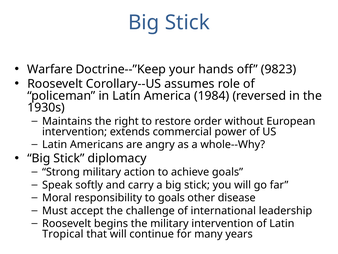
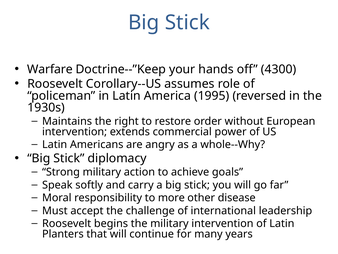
9823: 9823 -> 4300
1984: 1984 -> 1995
to goals: goals -> more
Tropical: Tropical -> Planters
